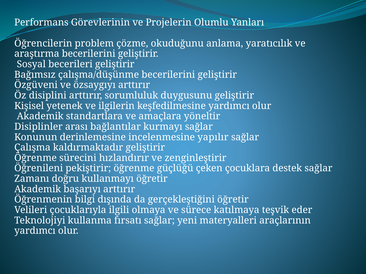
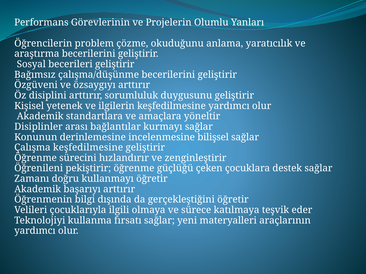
yapılır: yapılır -> bilişsel
Çalışma kaldırmaktadır: kaldırmaktadır -> keşfedilmesine
